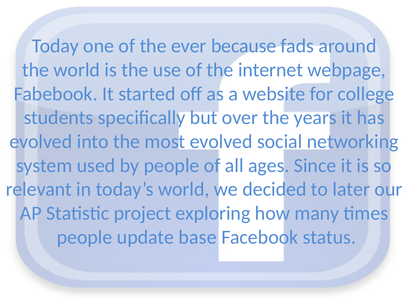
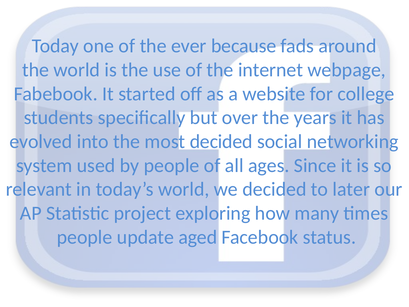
most evolved: evolved -> decided
base: base -> aged
